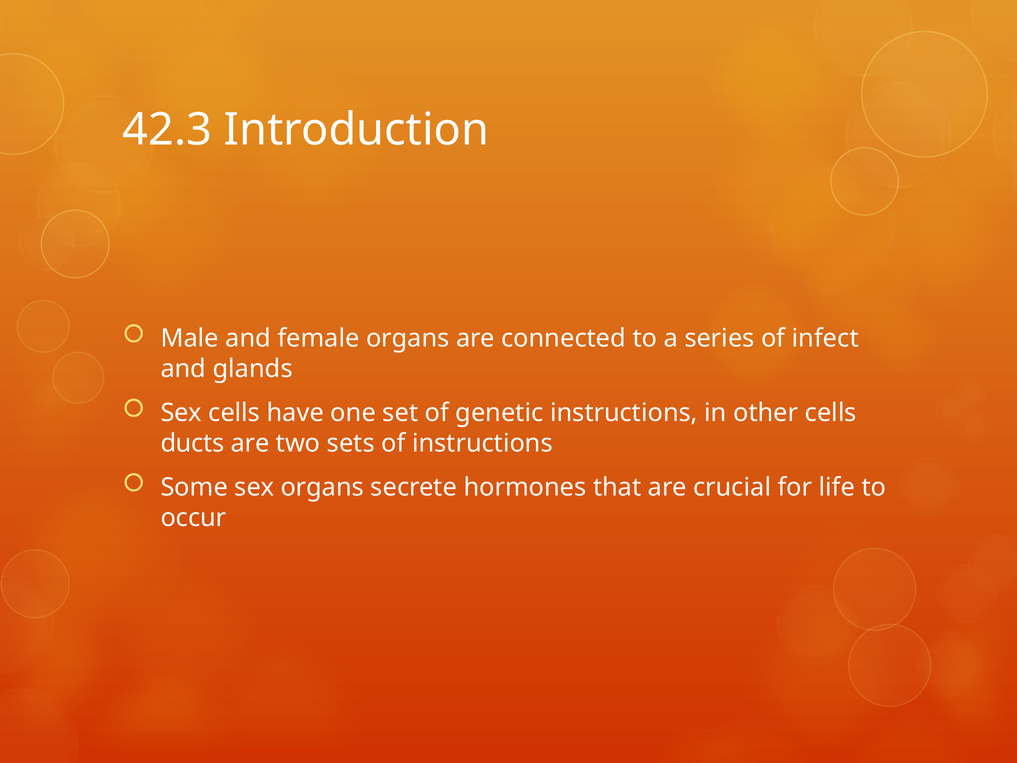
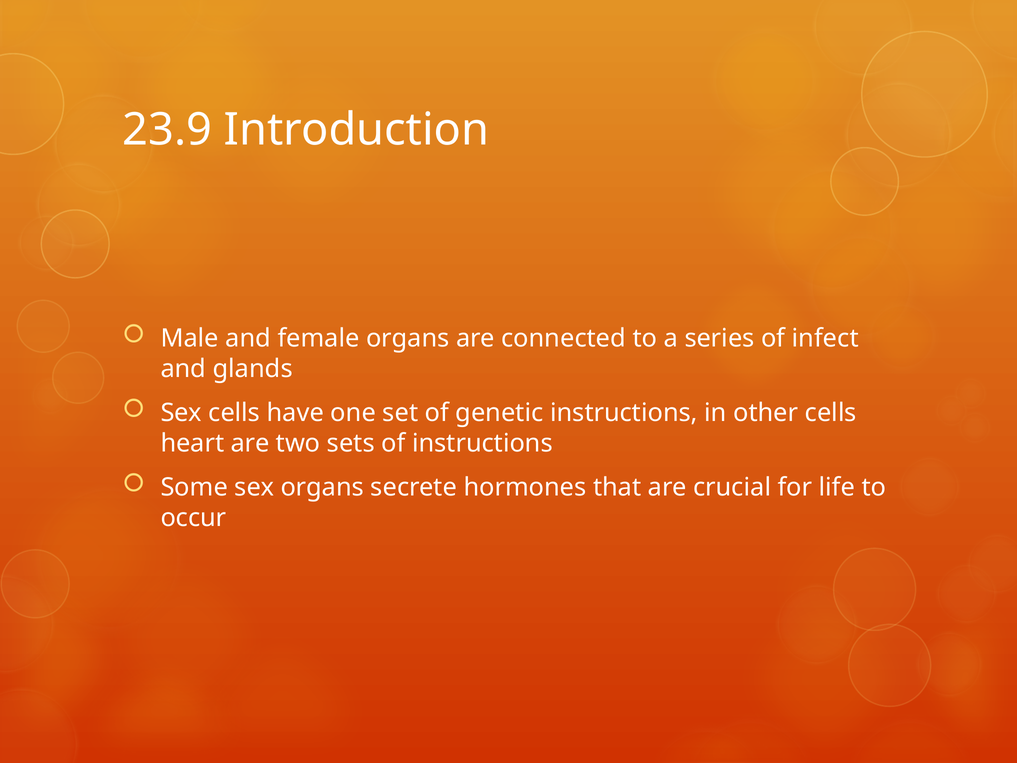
42.3: 42.3 -> 23.9
ducts: ducts -> heart
